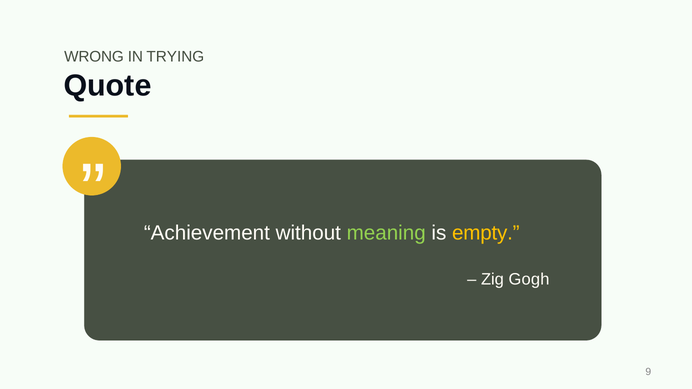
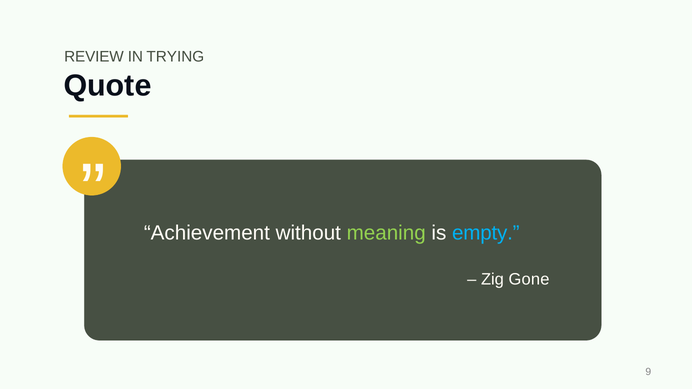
WRONG: WRONG -> REVIEW
empty colour: yellow -> light blue
Gogh: Gogh -> Gone
